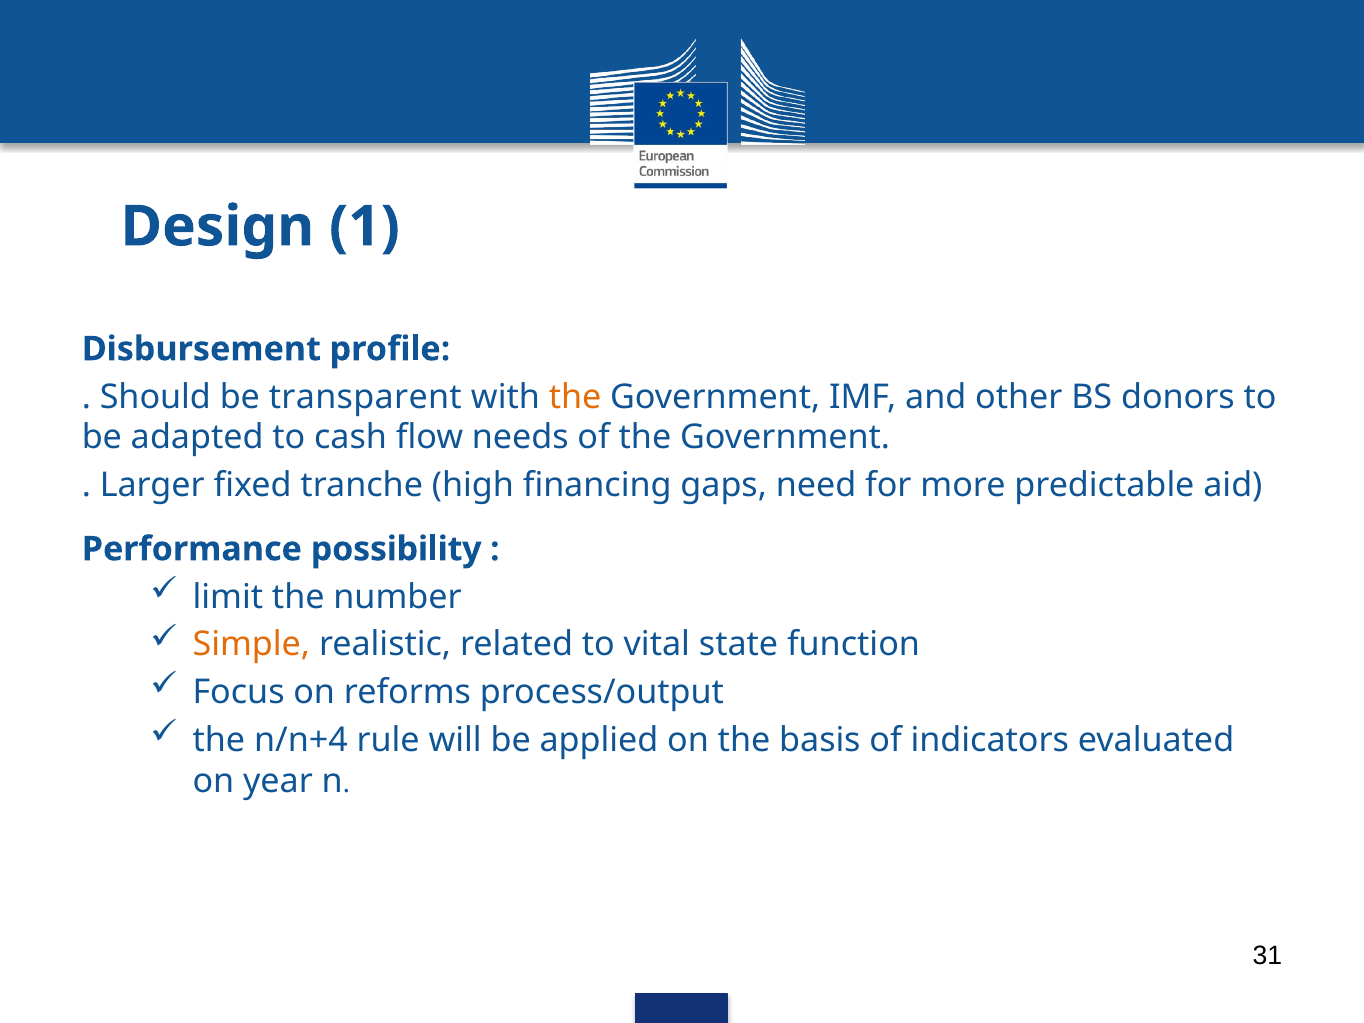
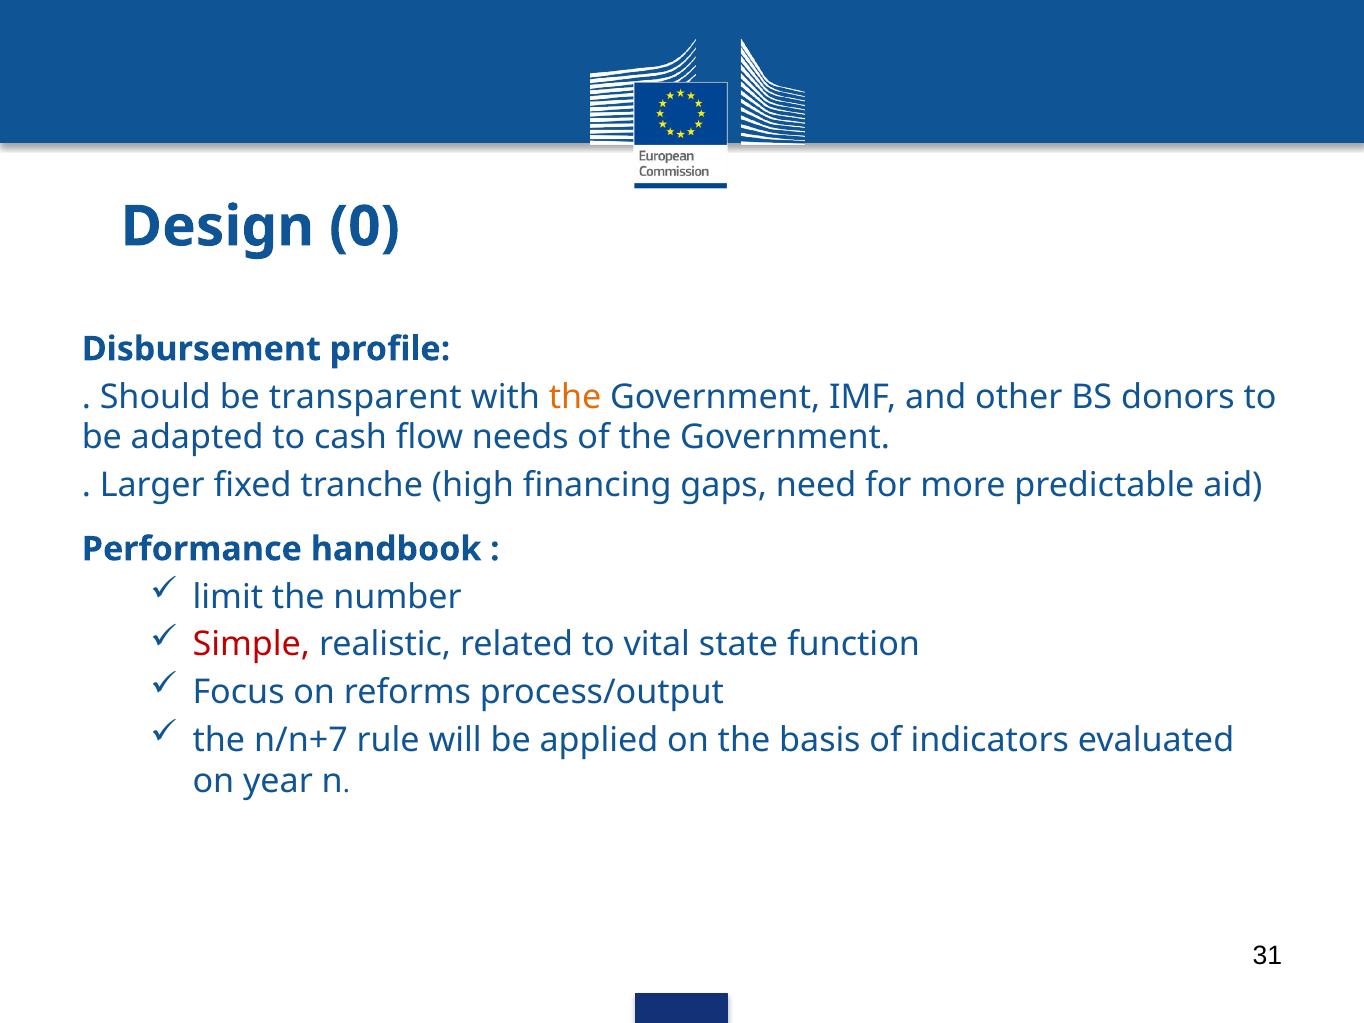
1: 1 -> 0
possibility: possibility -> handbook
Simple colour: orange -> red
n/n+4: n/n+4 -> n/n+7
